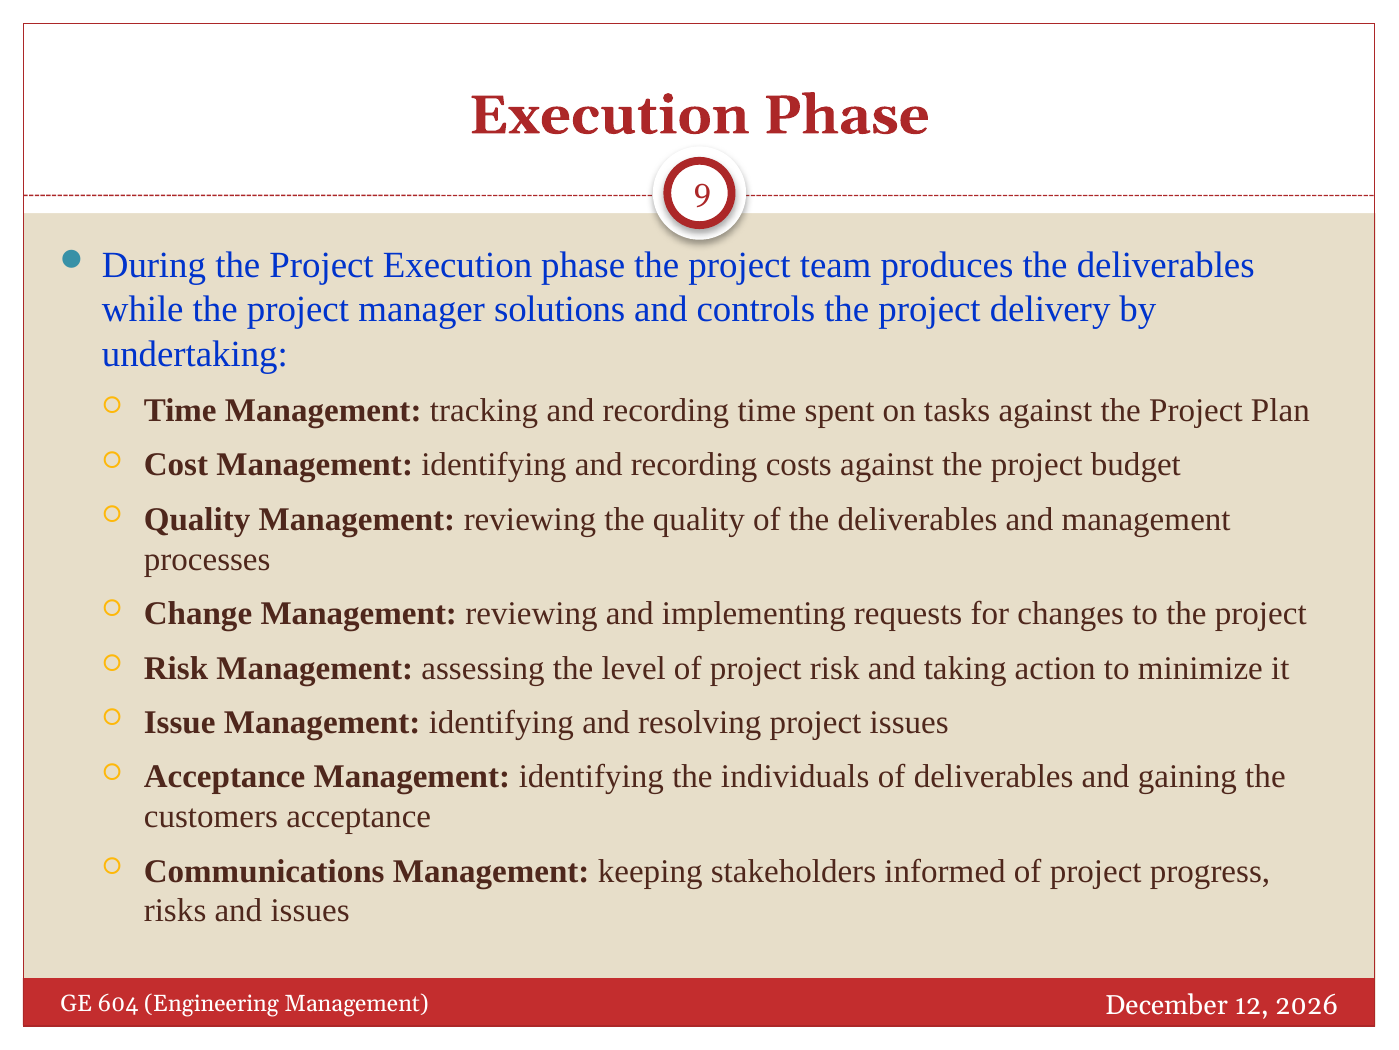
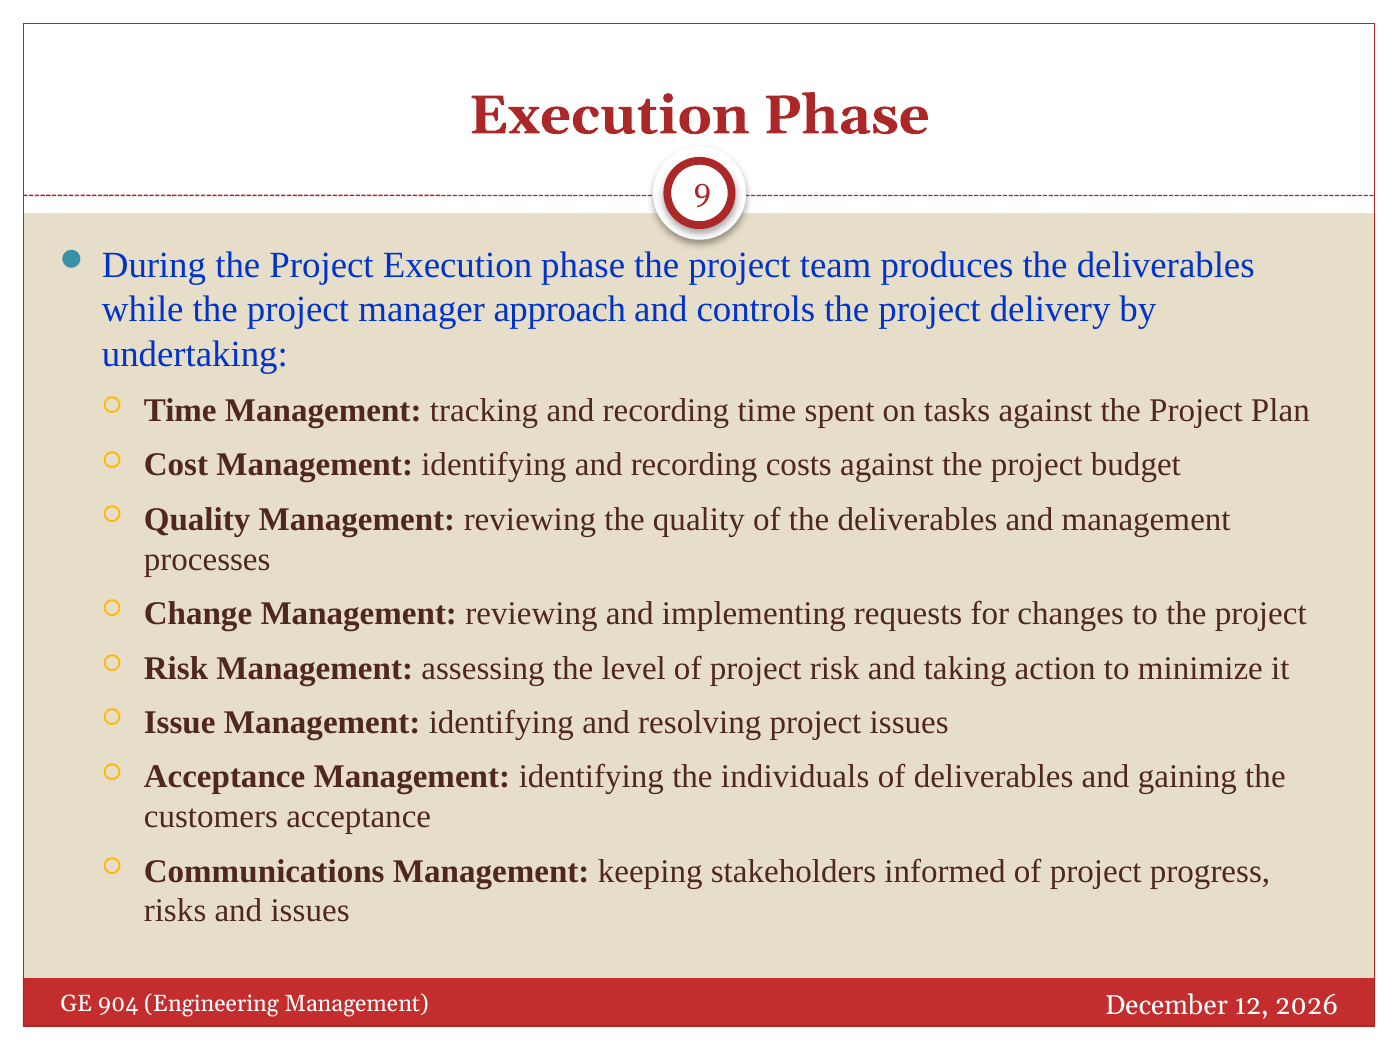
solutions: solutions -> approach
604: 604 -> 904
